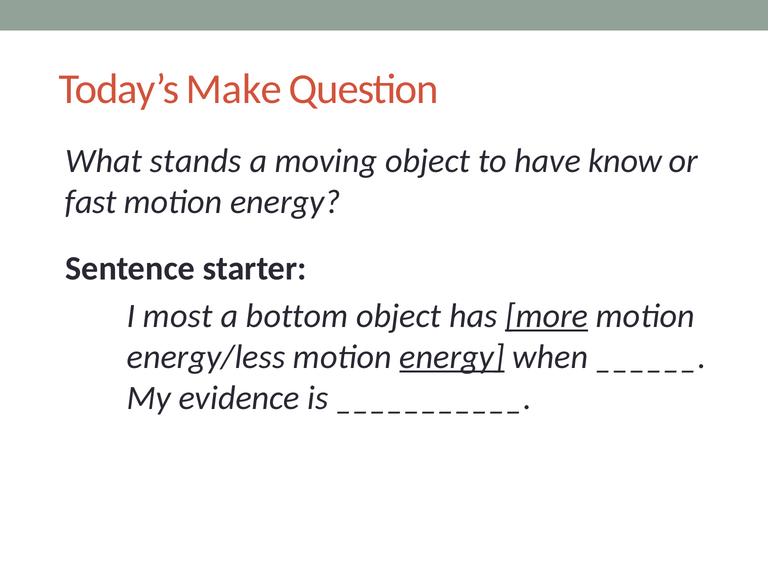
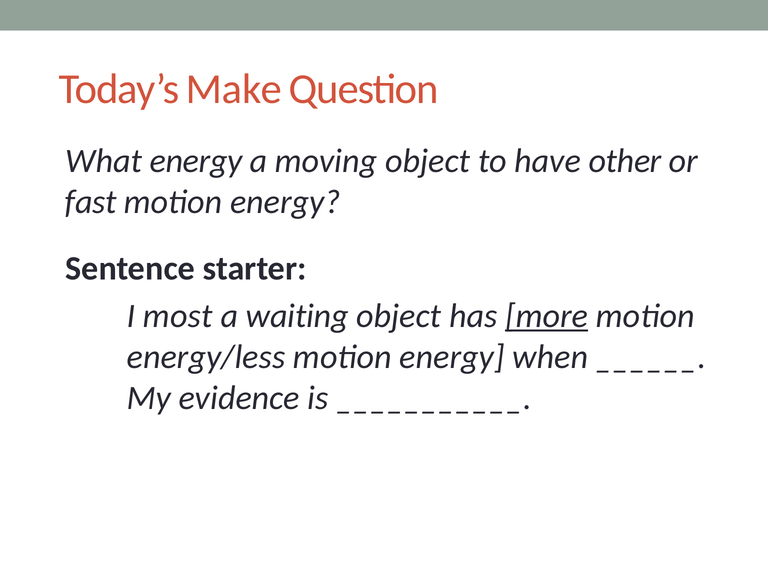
What stands: stands -> energy
know: know -> other
bottom: bottom -> waiting
energy at (452, 357) underline: present -> none
